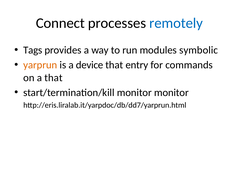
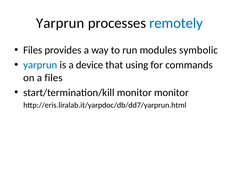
Connect at (60, 23): Connect -> Yarprun
Tags at (33, 50): Tags -> Files
yarprun at (40, 65) colour: orange -> blue
entry: entry -> using
a that: that -> files
